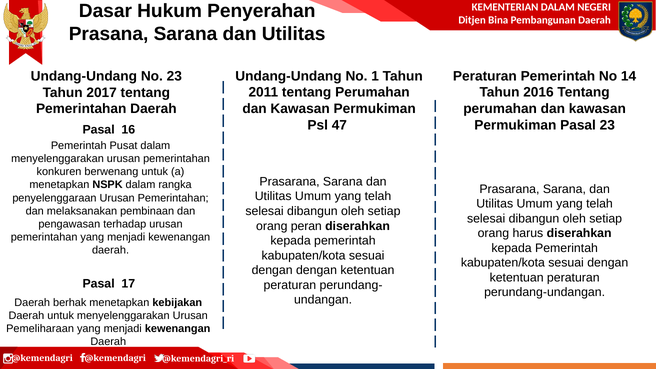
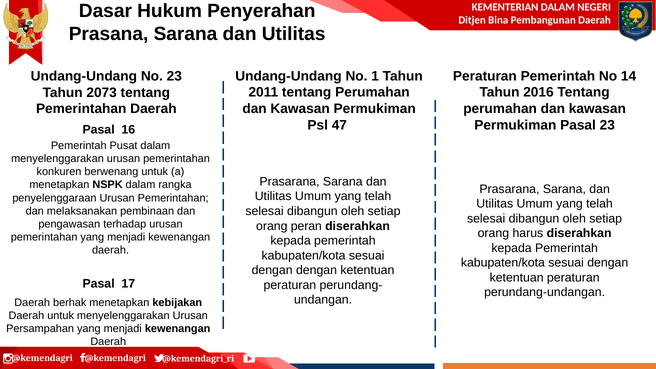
2017: 2017 -> 2073
Pemeliharaan: Pemeliharaan -> Persampahan
